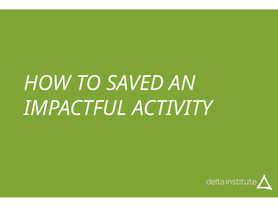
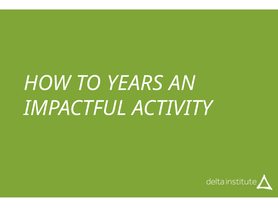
SAVED: SAVED -> YEARS
